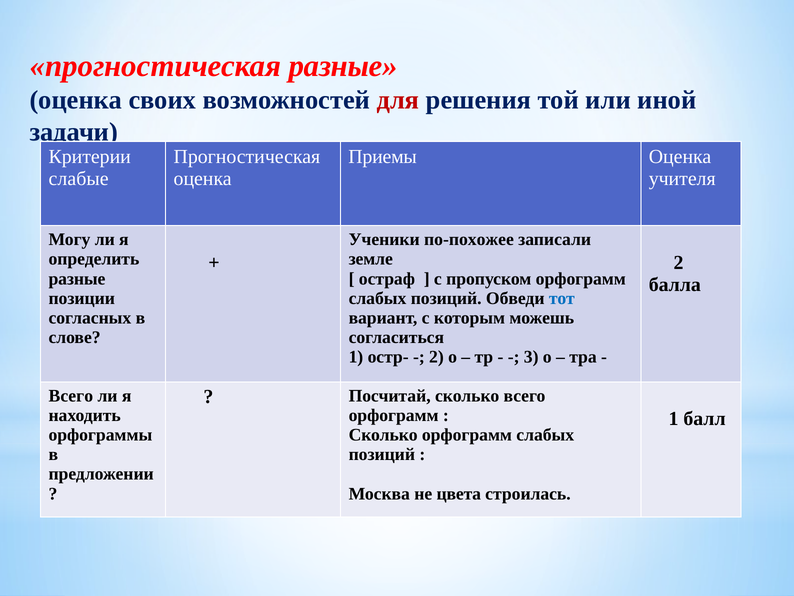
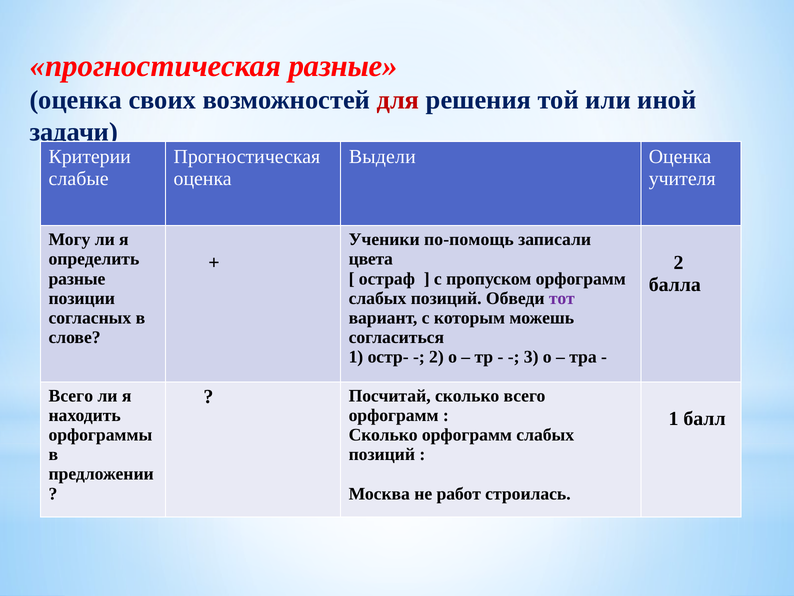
Приемы: Приемы -> Выдели
по-похожее: по-похожее -> по-помощь
земле: земле -> цвета
тот colour: blue -> purple
цвета: цвета -> работ
